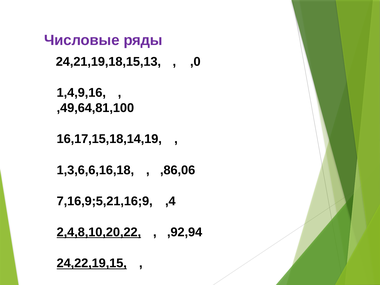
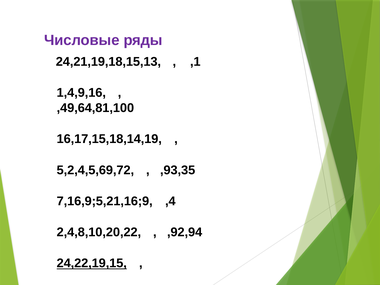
,0: ,0 -> ,1
1,3,6,6,16,18: 1,3,6,6,16,18 -> 5,2,4,5,69,72
,86,06: ,86,06 -> ,93,35
2,4,8,10,20,22 underline: present -> none
